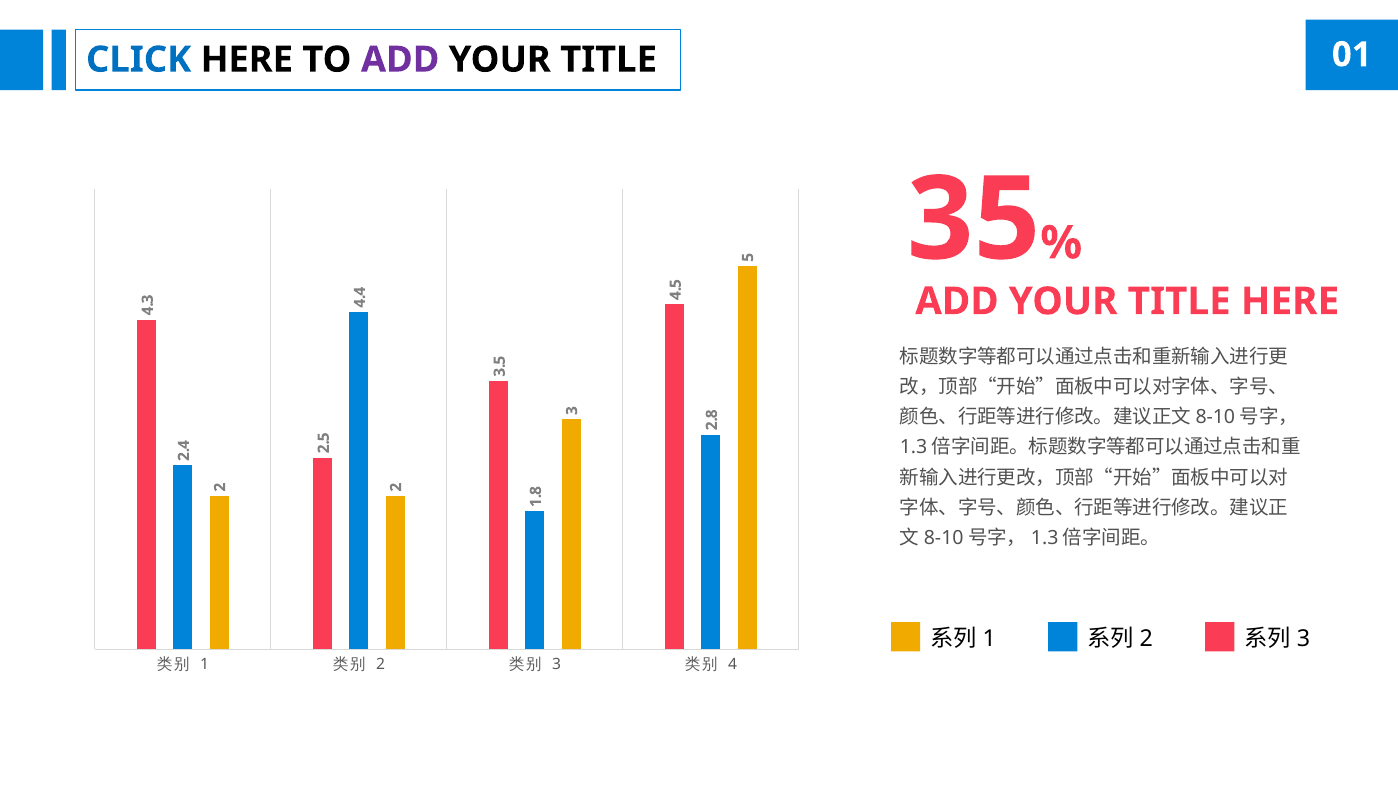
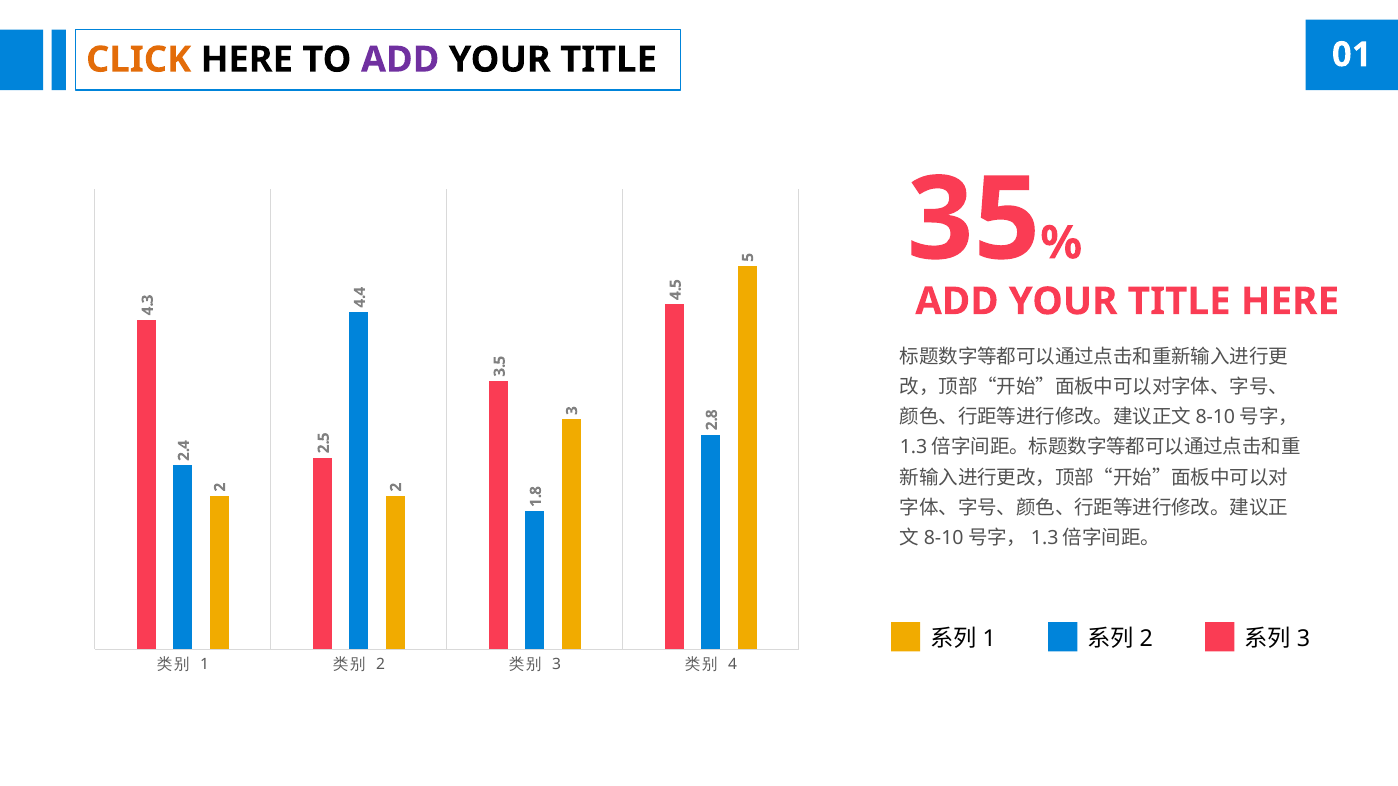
CLICK colour: blue -> orange
